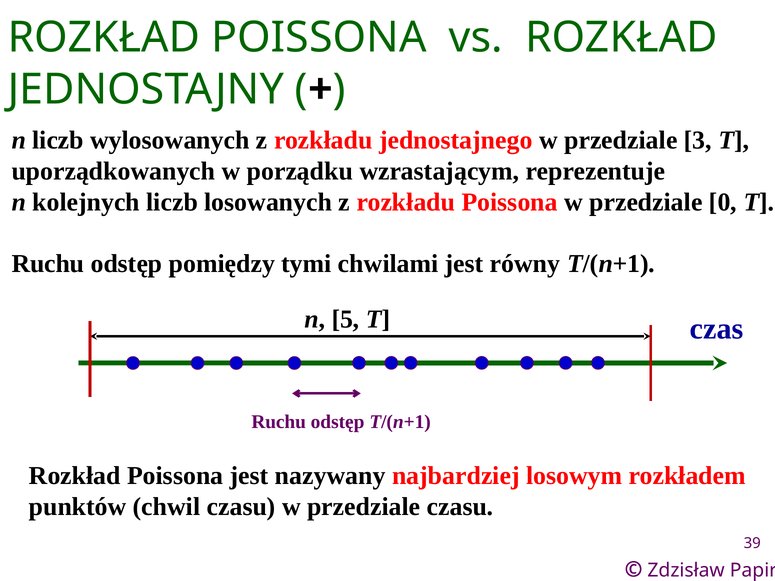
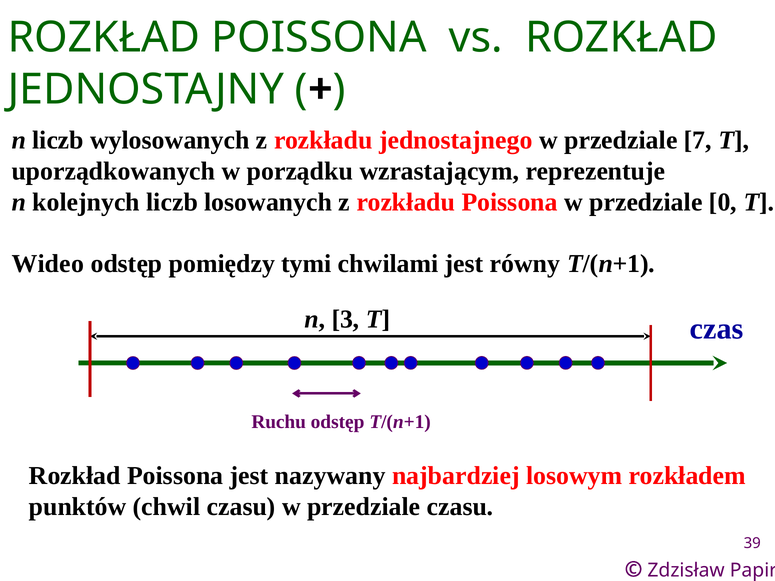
3: 3 -> 7
Ruchu at (48, 264): Ruchu -> Wideo
5: 5 -> 3
